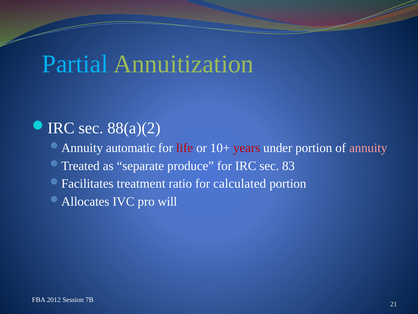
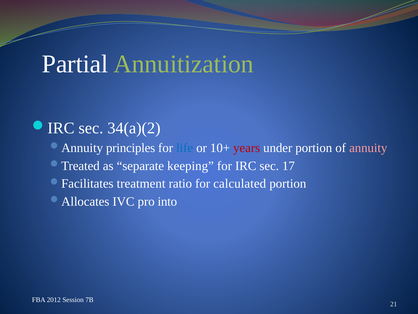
Partial colour: light blue -> white
88(a)(2: 88(a)(2 -> 34(a)(2
automatic: automatic -> principles
life colour: red -> blue
produce: produce -> keeping
83: 83 -> 17
will: will -> into
